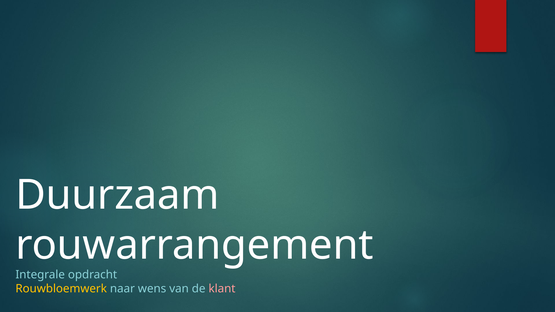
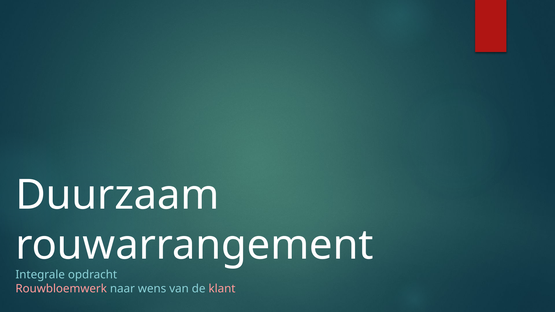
Rouwbloemwerk colour: yellow -> pink
